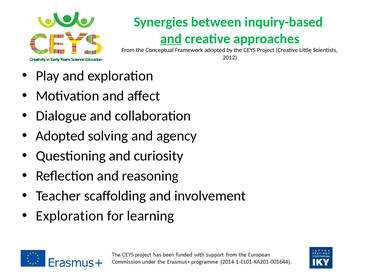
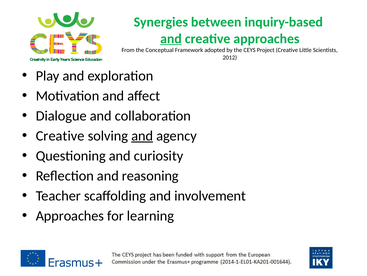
Adopted at (60, 135): Adopted -> Creative
and at (142, 135) underline: none -> present
Exploration at (70, 215): Exploration -> Approaches
